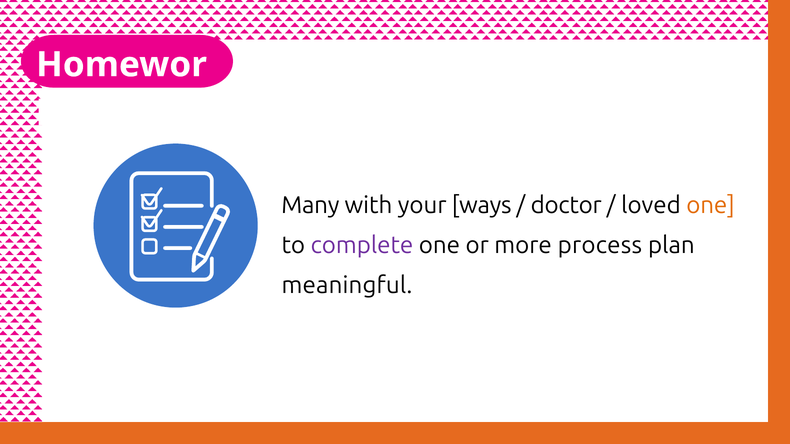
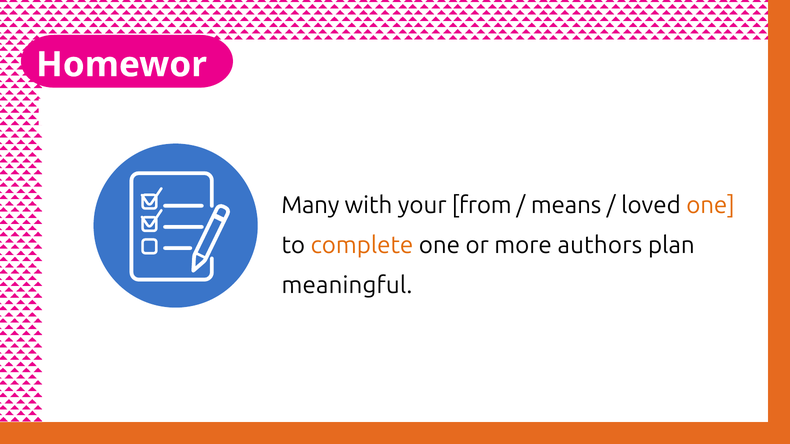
ways: ways -> from
doctor: doctor -> means
complete colour: purple -> orange
process: process -> authors
